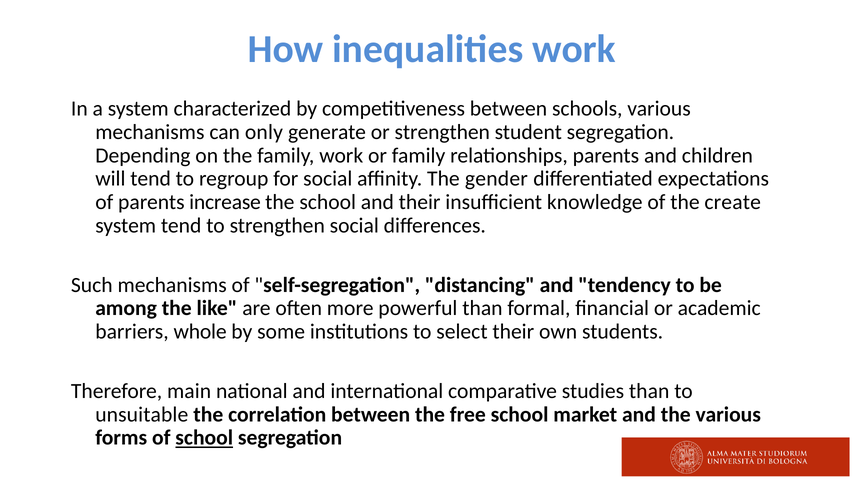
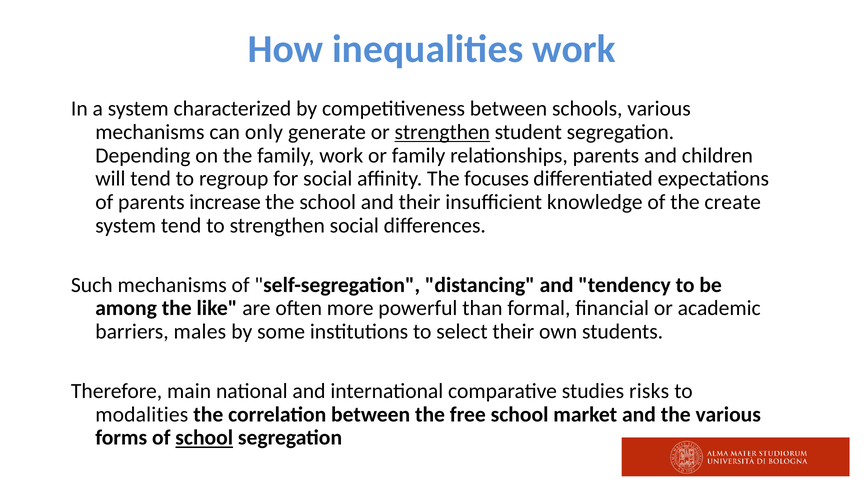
strengthen at (442, 132) underline: none -> present
gender: gender -> focuses
whole: whole -> males
studies than: than -> risks
unsuitable: unsuitable -> modalities
